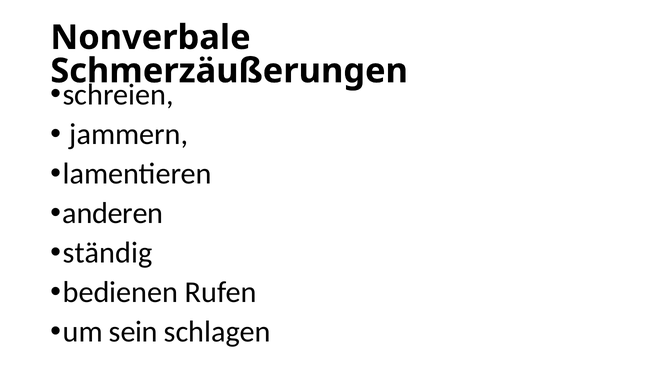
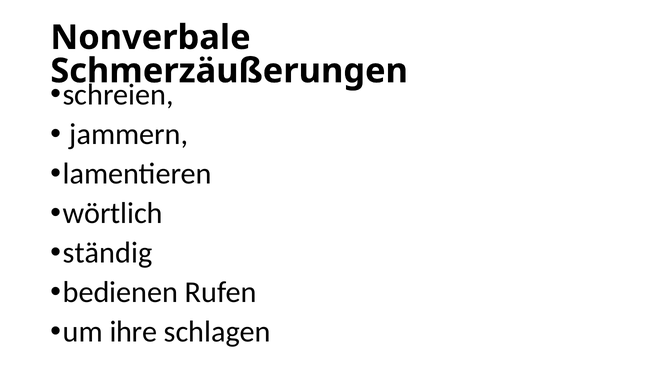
anderen: anderen -> wörtlich
sein: sein -> ihre
